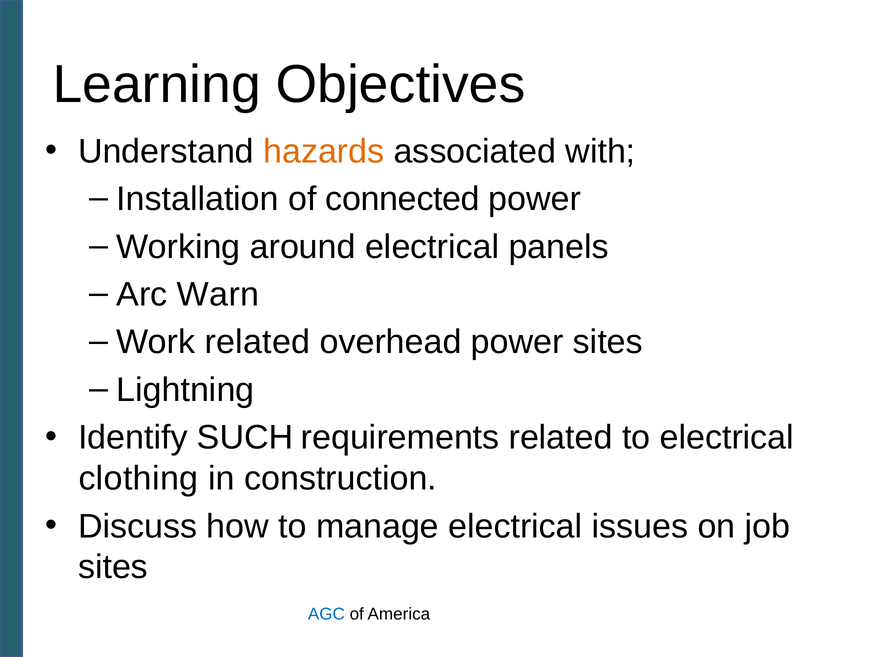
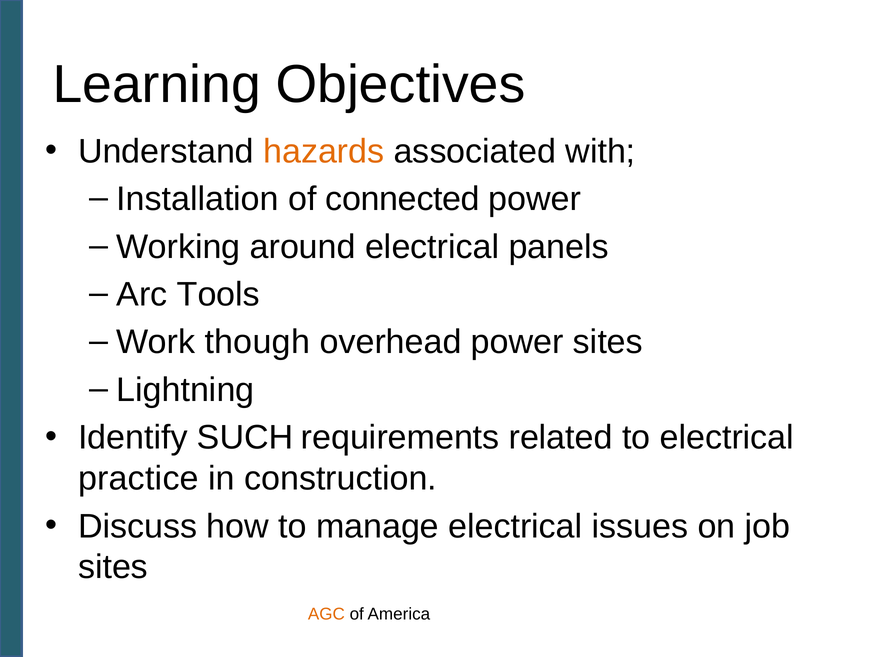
Warn: Warn -> Tools
Work related: related -> though
clothing: clothing -> practice
AGC colour: blue -> orange
